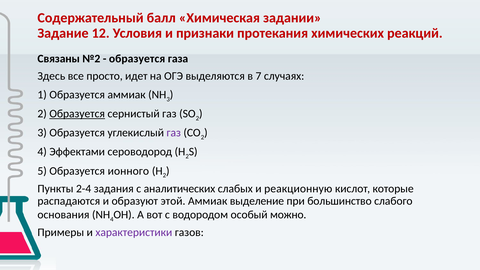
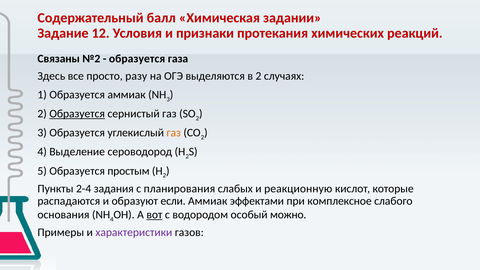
идет: идет -> разу
в 7: 7 -> 2
газ at (174, 133) colour: purple -> orange
Эффектами: Эффектами -> Выделение
ионного: ионного -> простым
аналитических: аналитических -> планирования
этой: этой -> если
выделение: выделение -> эффектами
большинство: большинство -> комплексное
вот underline: none -> present
